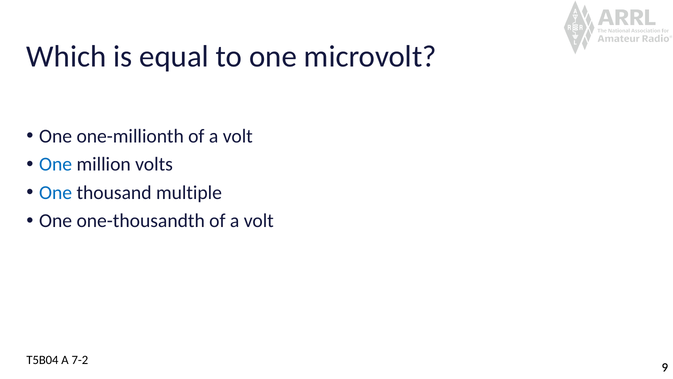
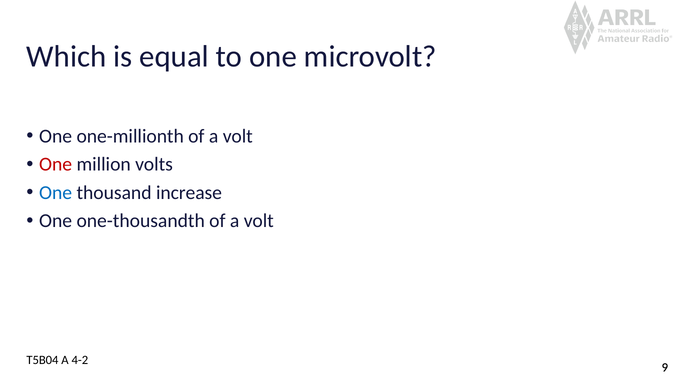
One at (56, 164) colour: blue -> red
multiple: multiple -> increase
7-2: 7-2 -> 4-2
